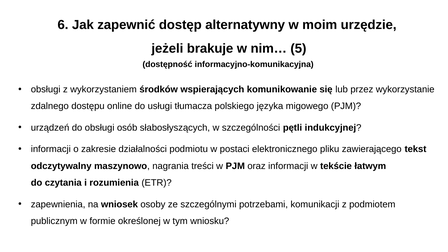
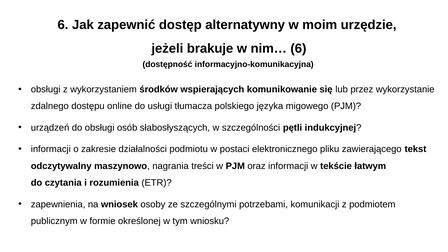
nim… 5: 5 -> 6
